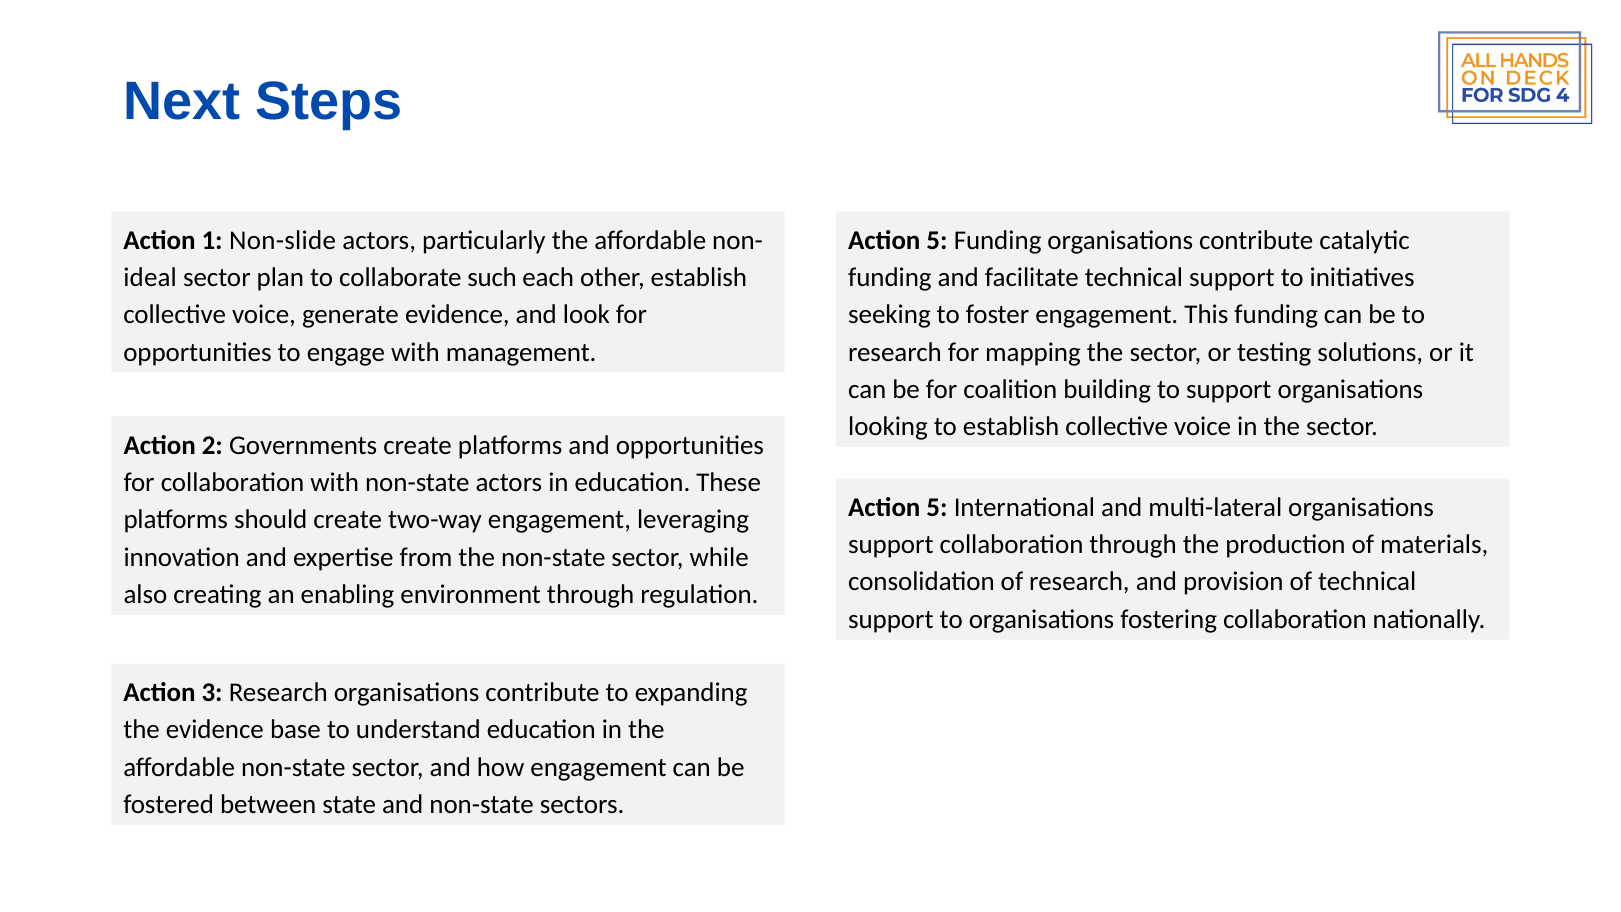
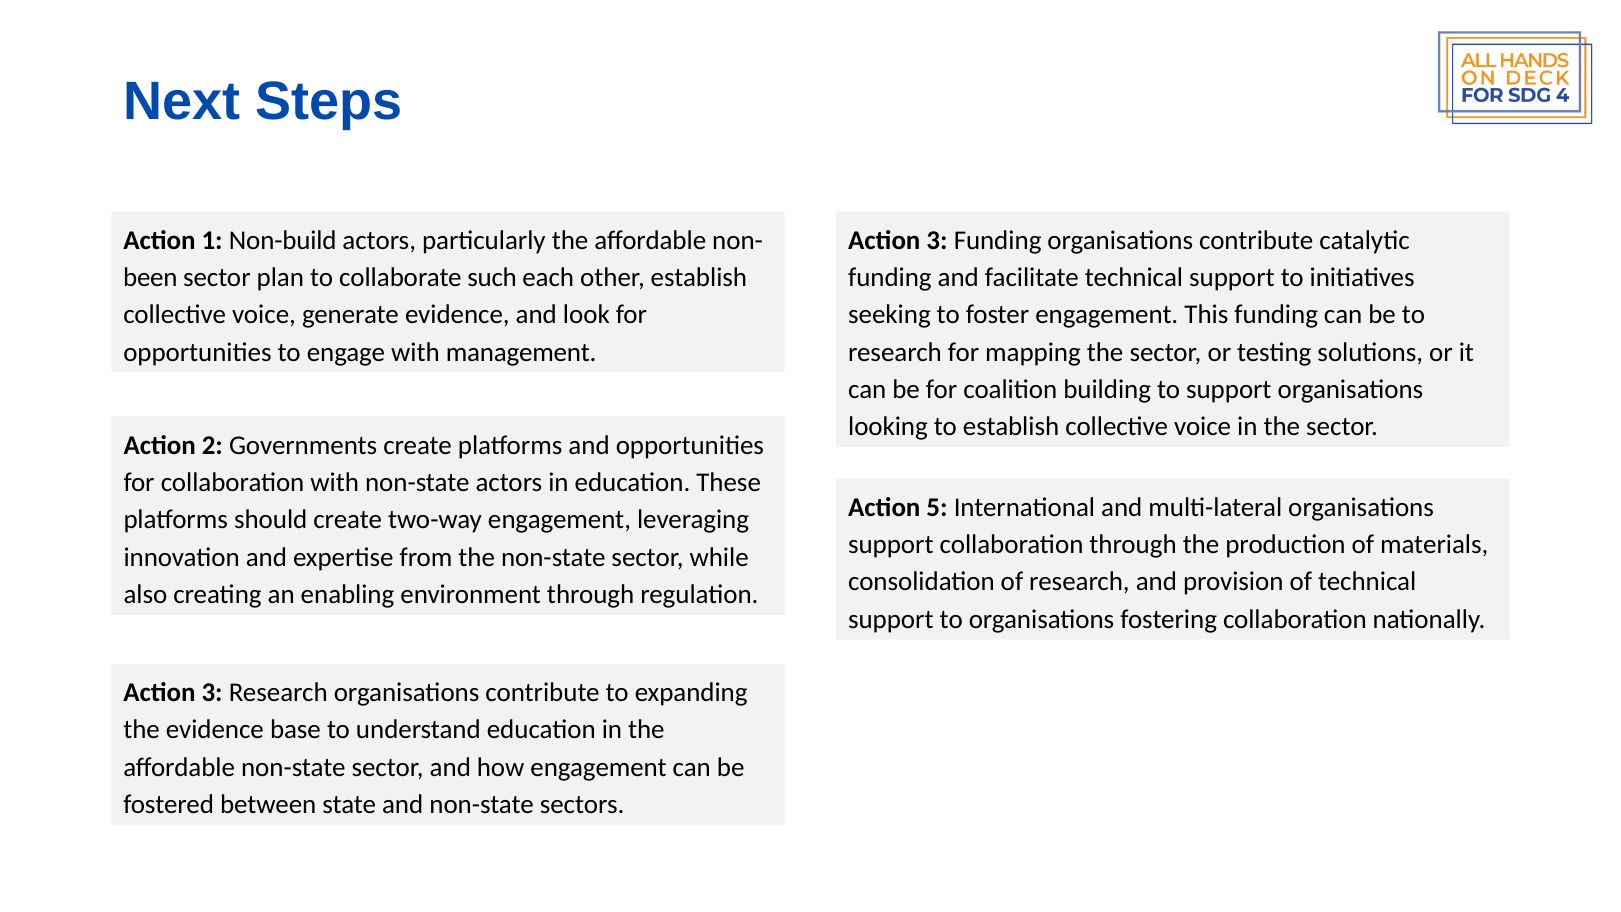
Non-slide: Non-slide -> Non-build
5 at (937, 240): 5 -> 3
ideal: ideal -> been
